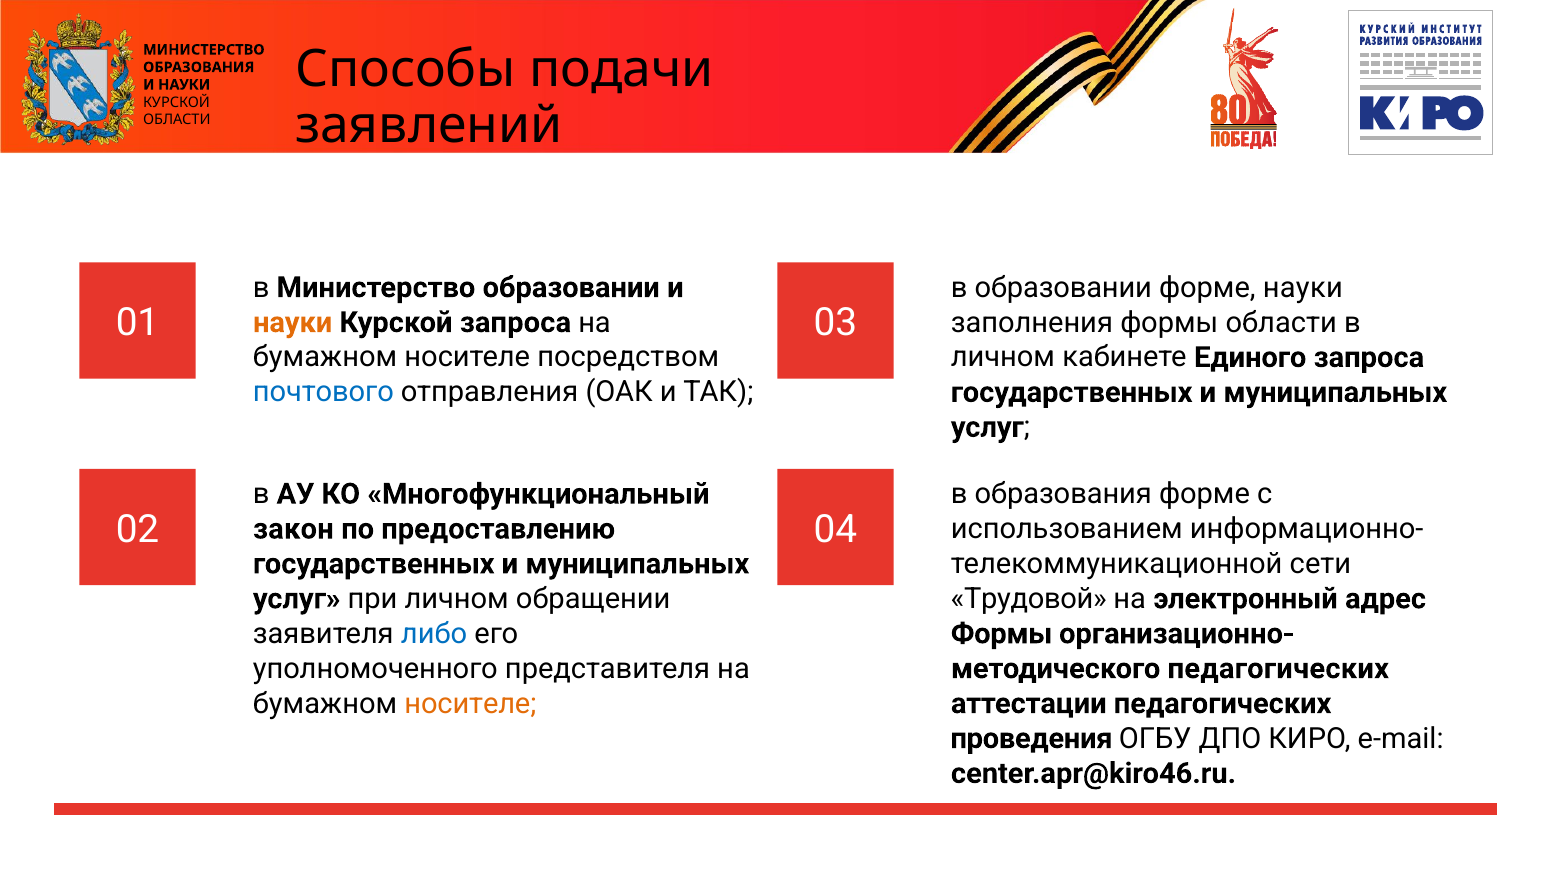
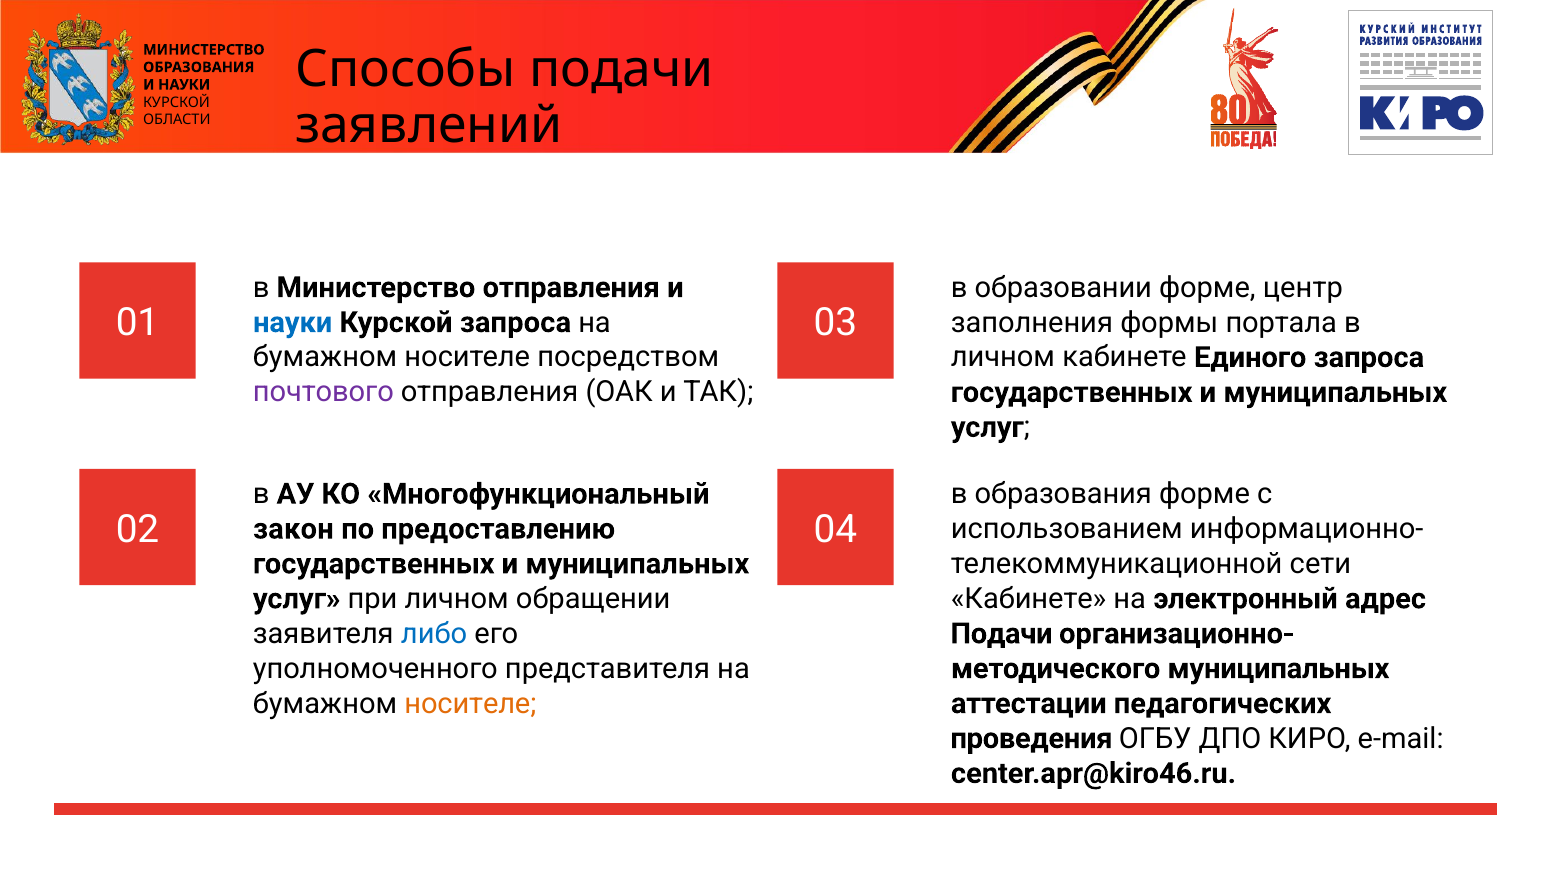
Министерство образовании: образовании -> отправления
форме науки: науки -> центр
формы области: области -> портала
науки at (293, 322) colour: orange -> blue
почтового colour: blue -> purple
Трудовой at (1029, 598): Трудовой -> Кабинете
Формы at (1002, 633): Формы -> Подачи
педагогических at (1278, 668): педагогических -> муниципальных
